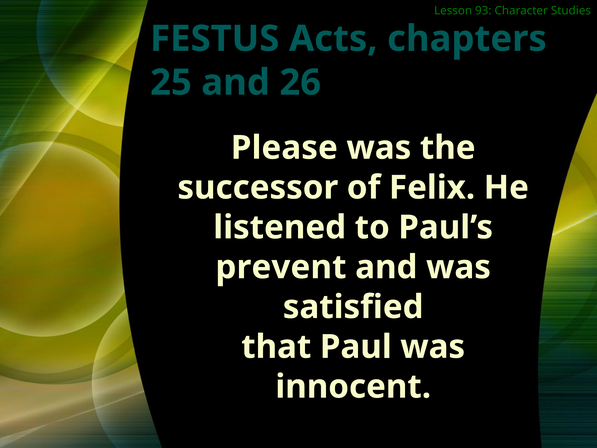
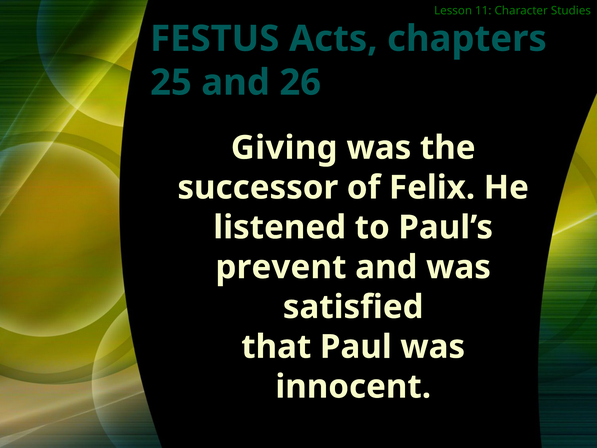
93: 93 -> 11
Please: Please -> Giving
